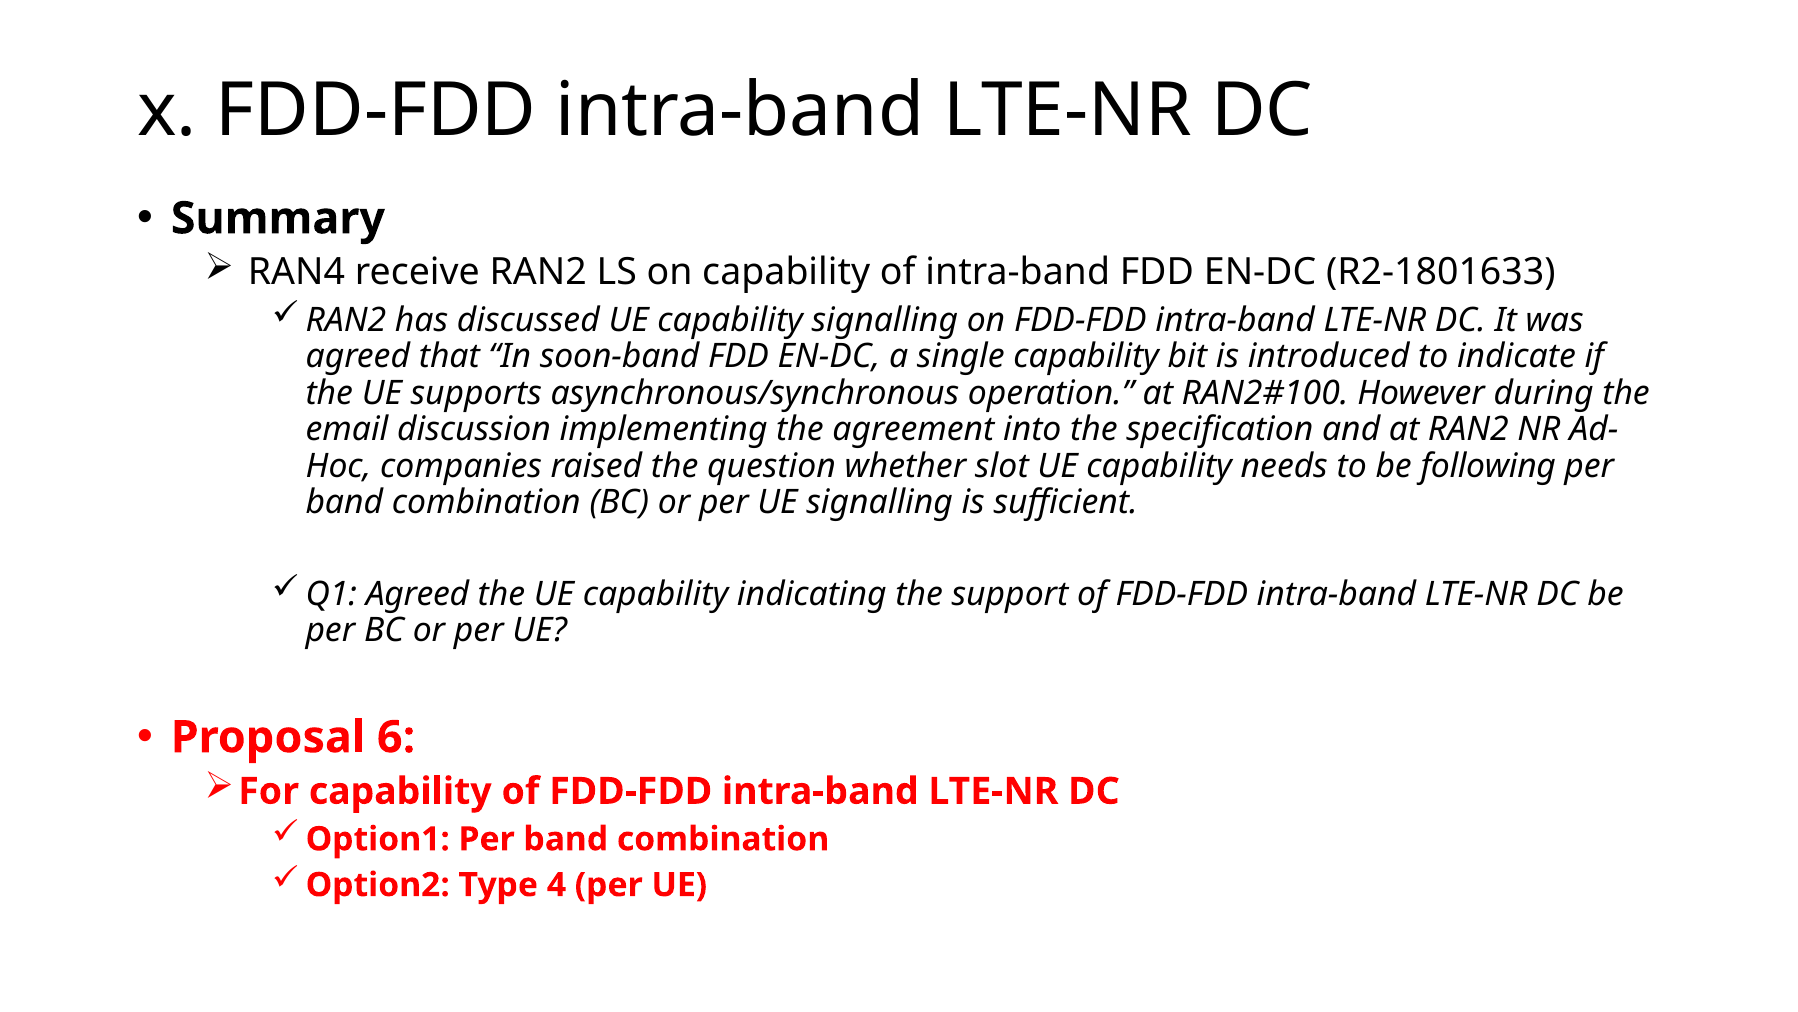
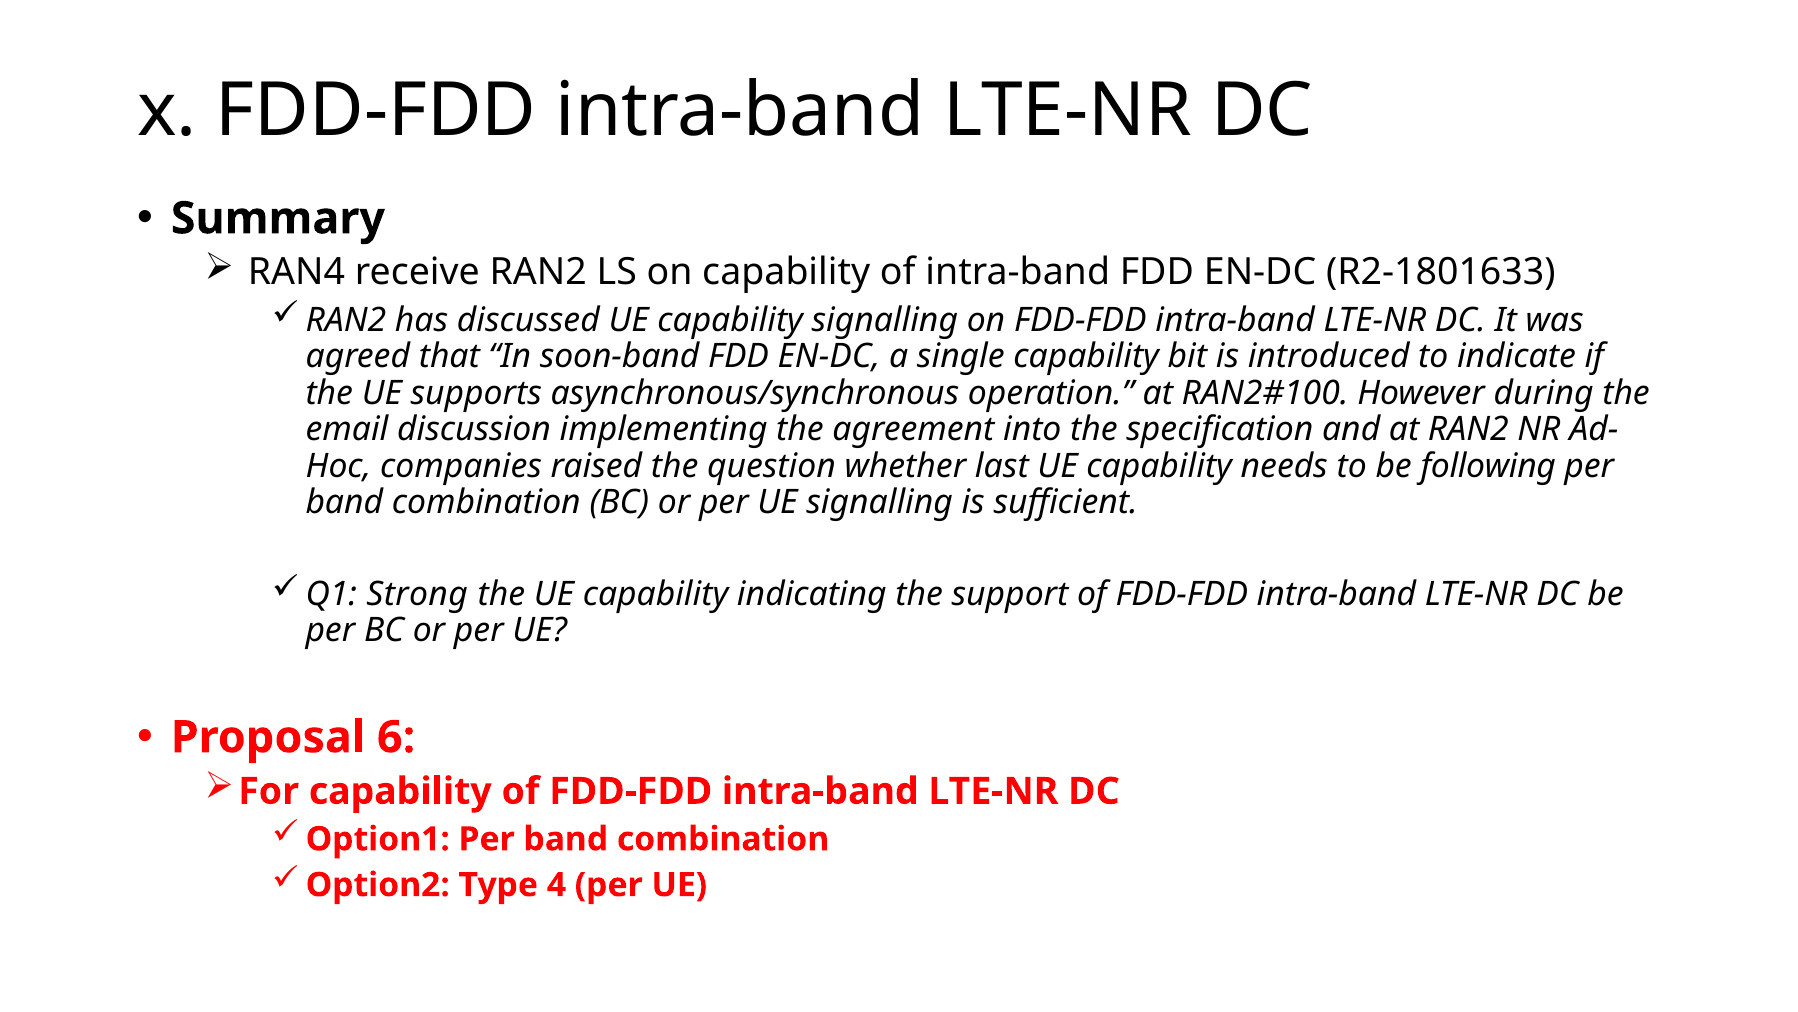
slot: slot -> last
Q1 Agreed: Agreed -> Strong
